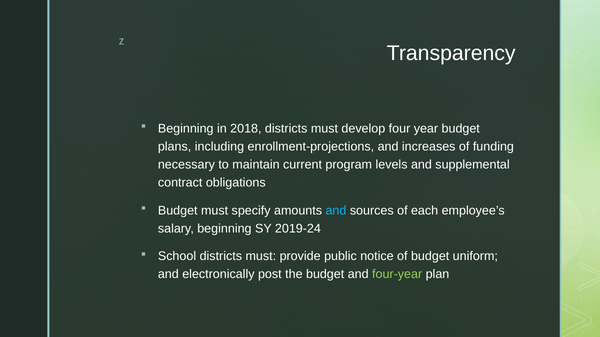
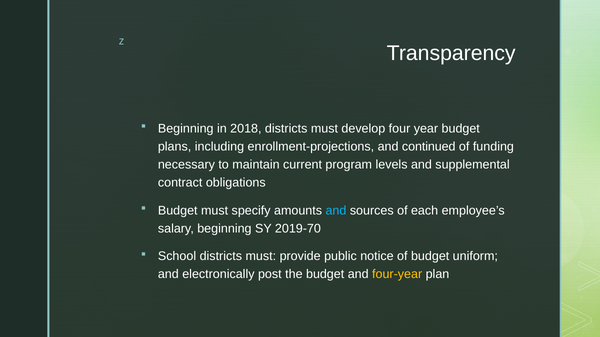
increases: increases -> continued
2019-24: 2019-24 -> 2019-70
four-year colour: light green -> yellow
